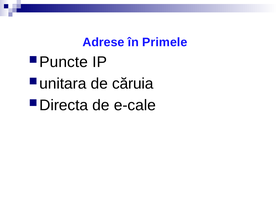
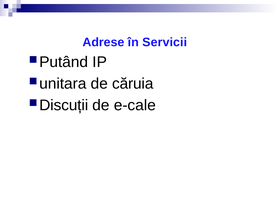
Primele: Primele -> Servicii
Puncte: Puncte -> Putând
Directa: Directa -> Discuții
